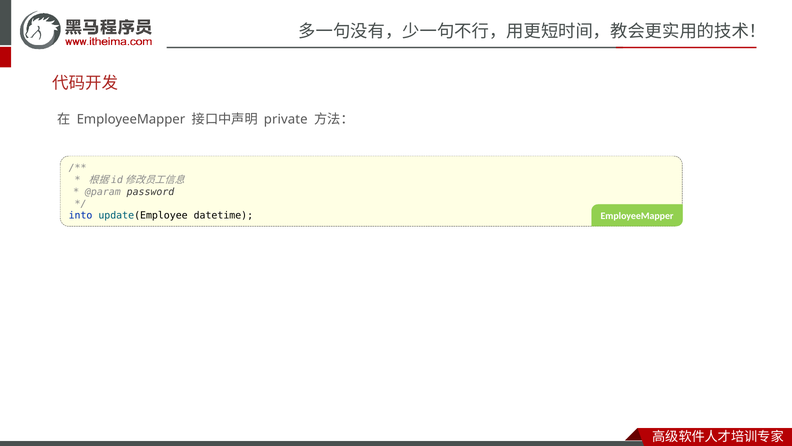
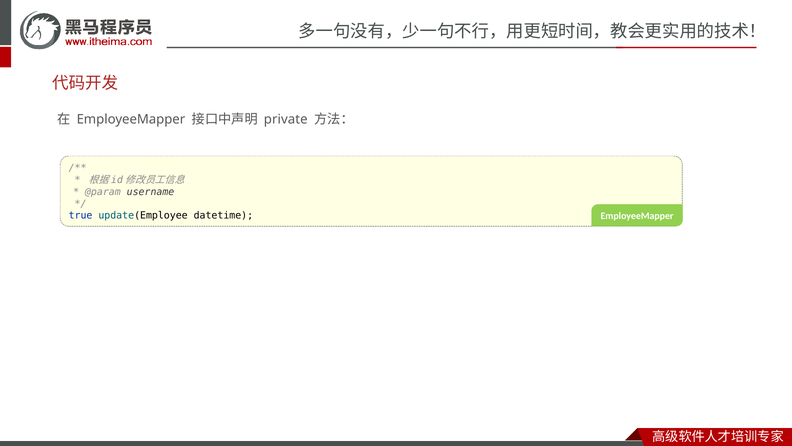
password: password -> username
into: into -> true
